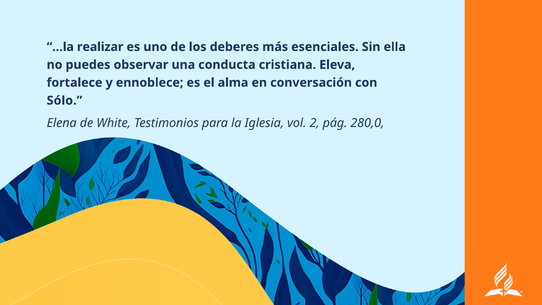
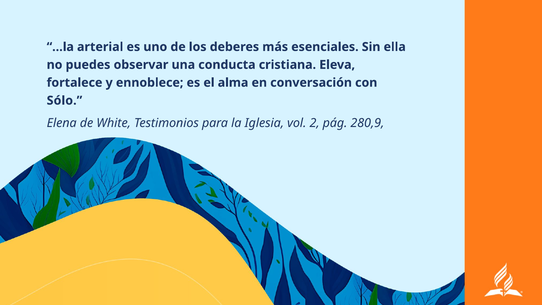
realizar: realizar -> arterial
280,0: 280,0 -> 280,9
